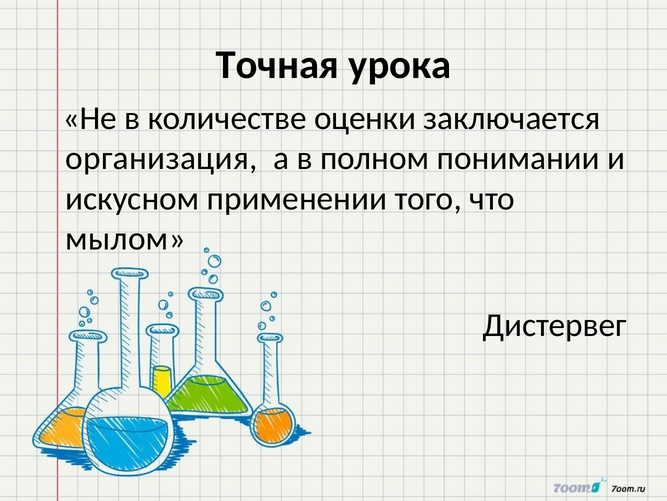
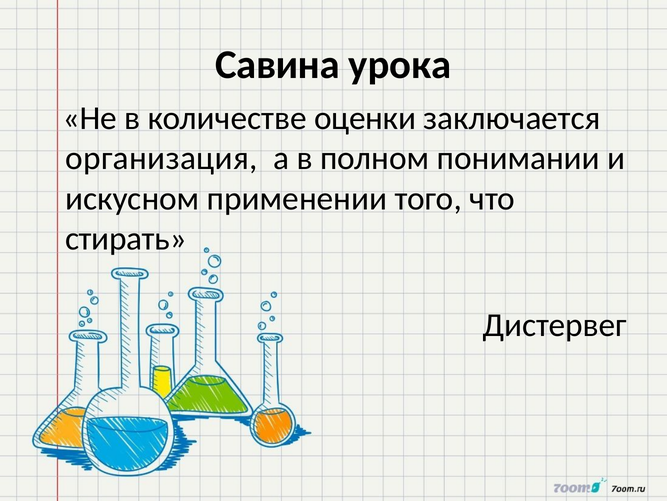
Точная: Точная -> Савина
мылом: мылом -> стирать
